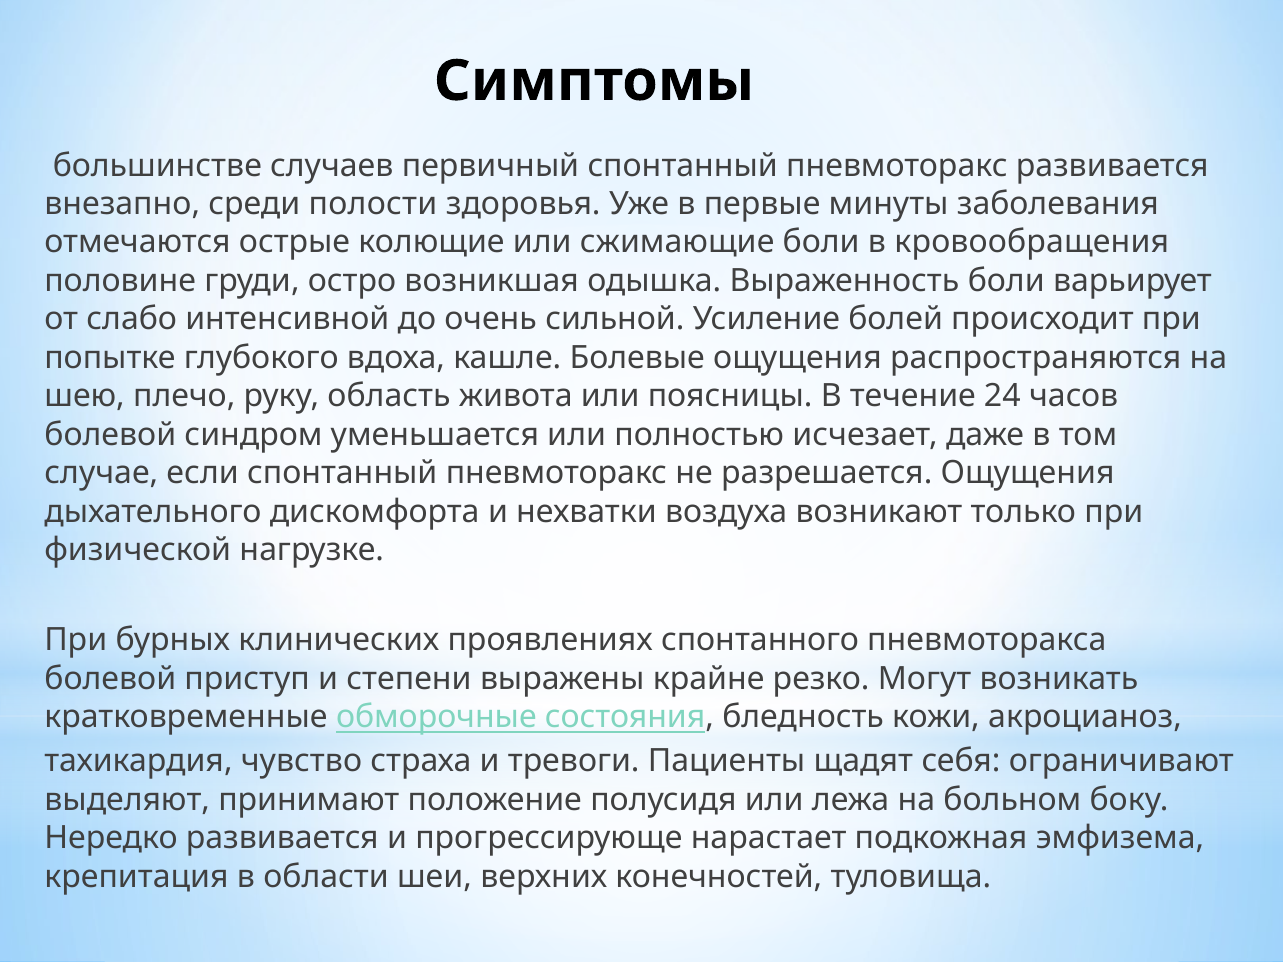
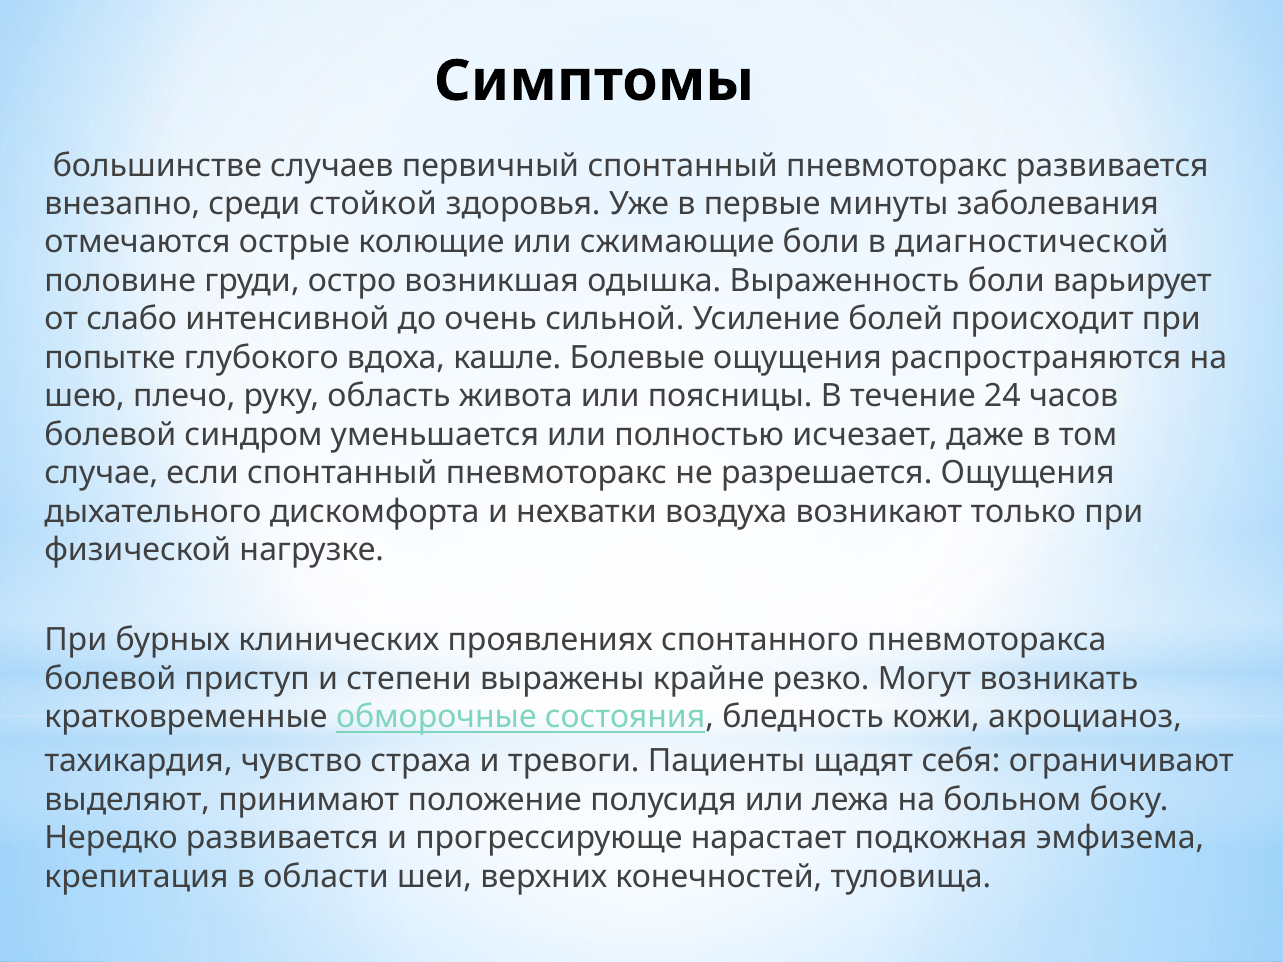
полости: полости -> стойкой
кровообращения: кровообращения -> диагностической
